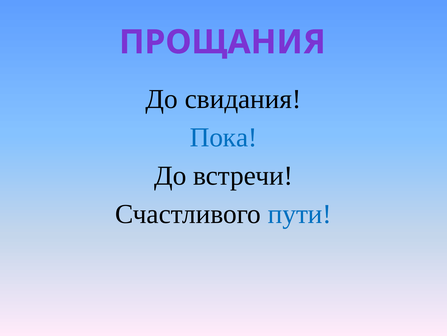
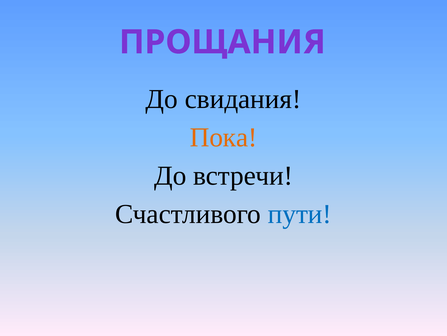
Пока colour: blue -> orange
